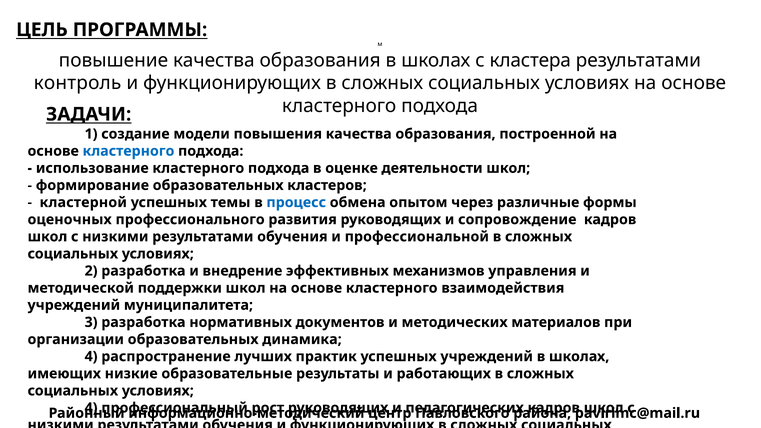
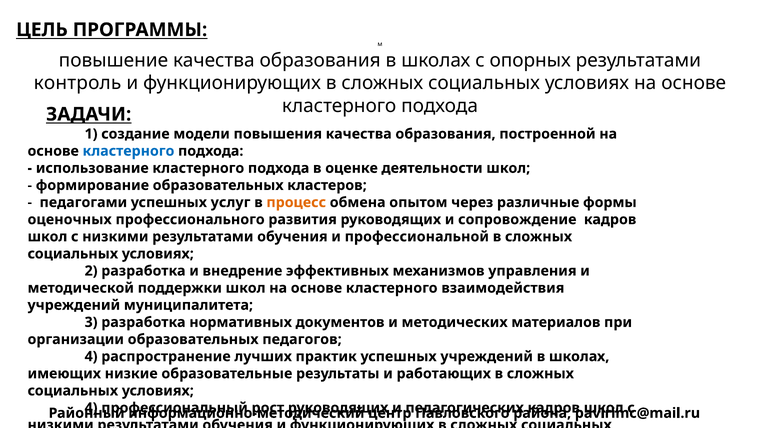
кластера: кластера -> опорных
кластерной: кластерной -> педагогами
темы: темы -> услуг
процесс colour: blue -> orange
динамика: динамика -> педагогов
